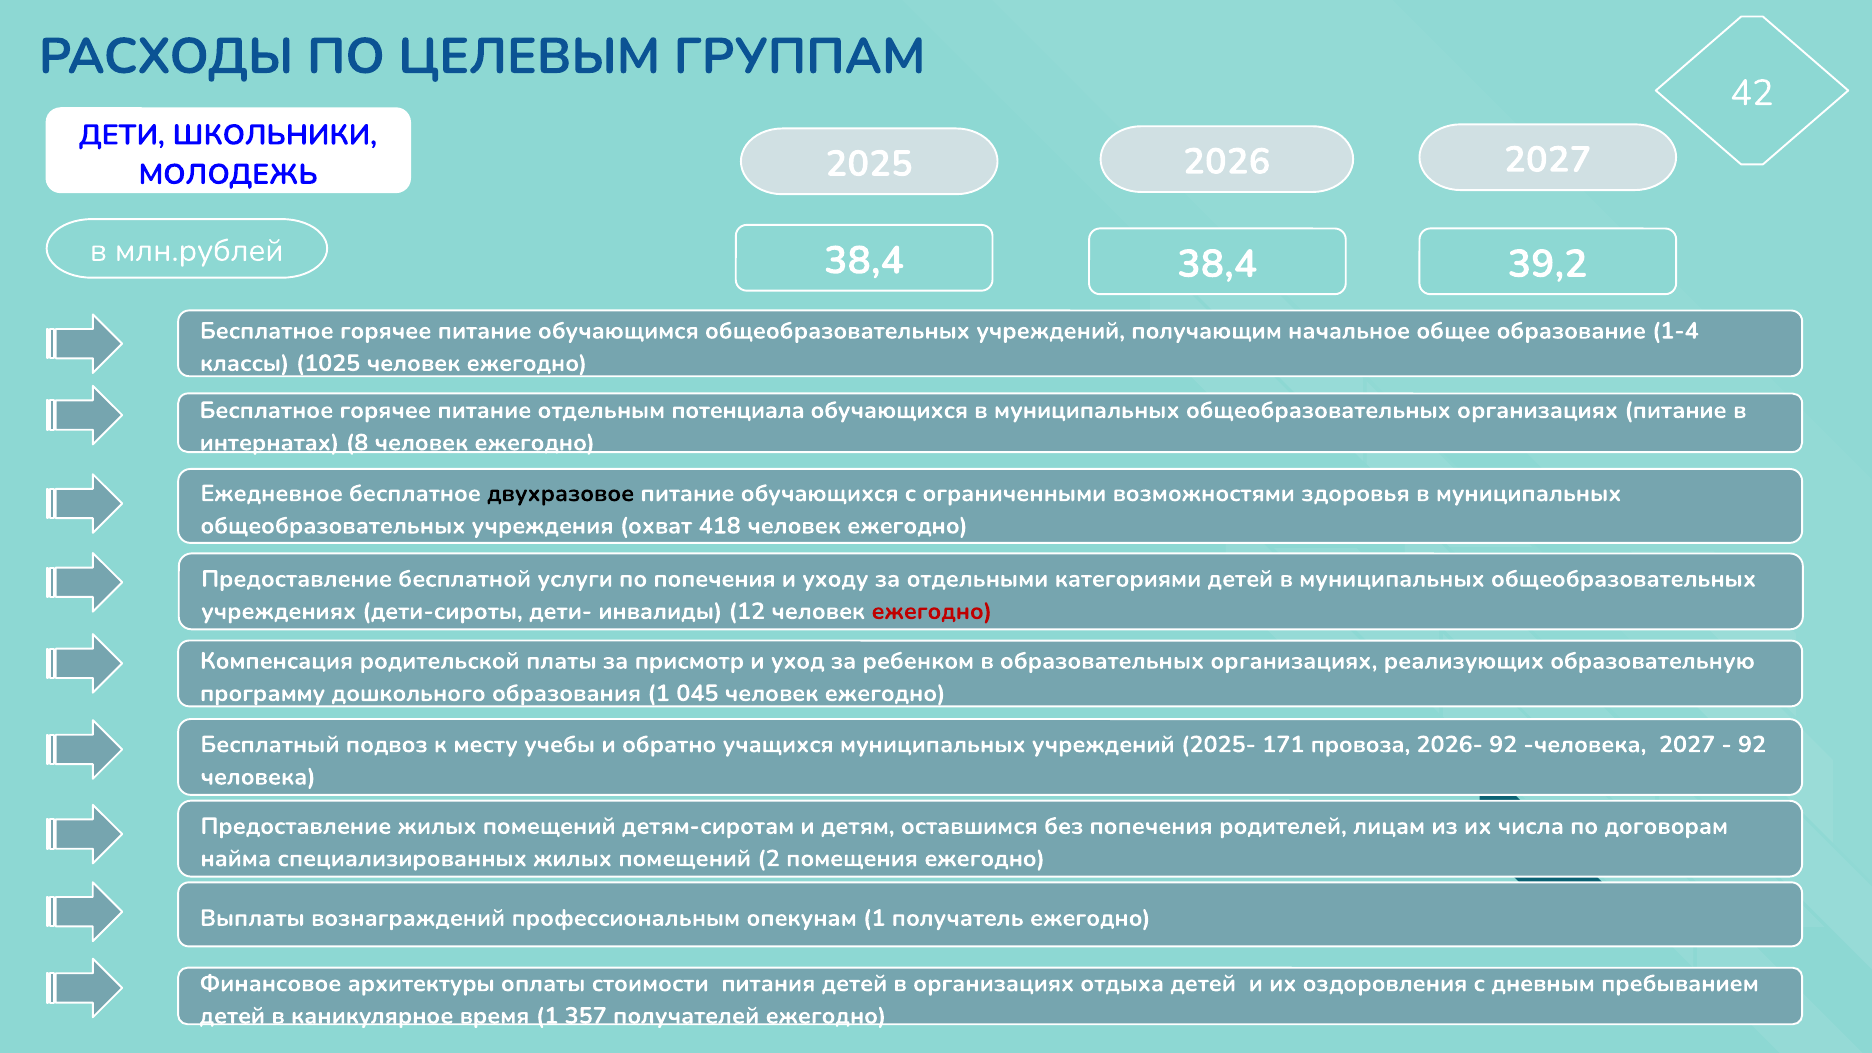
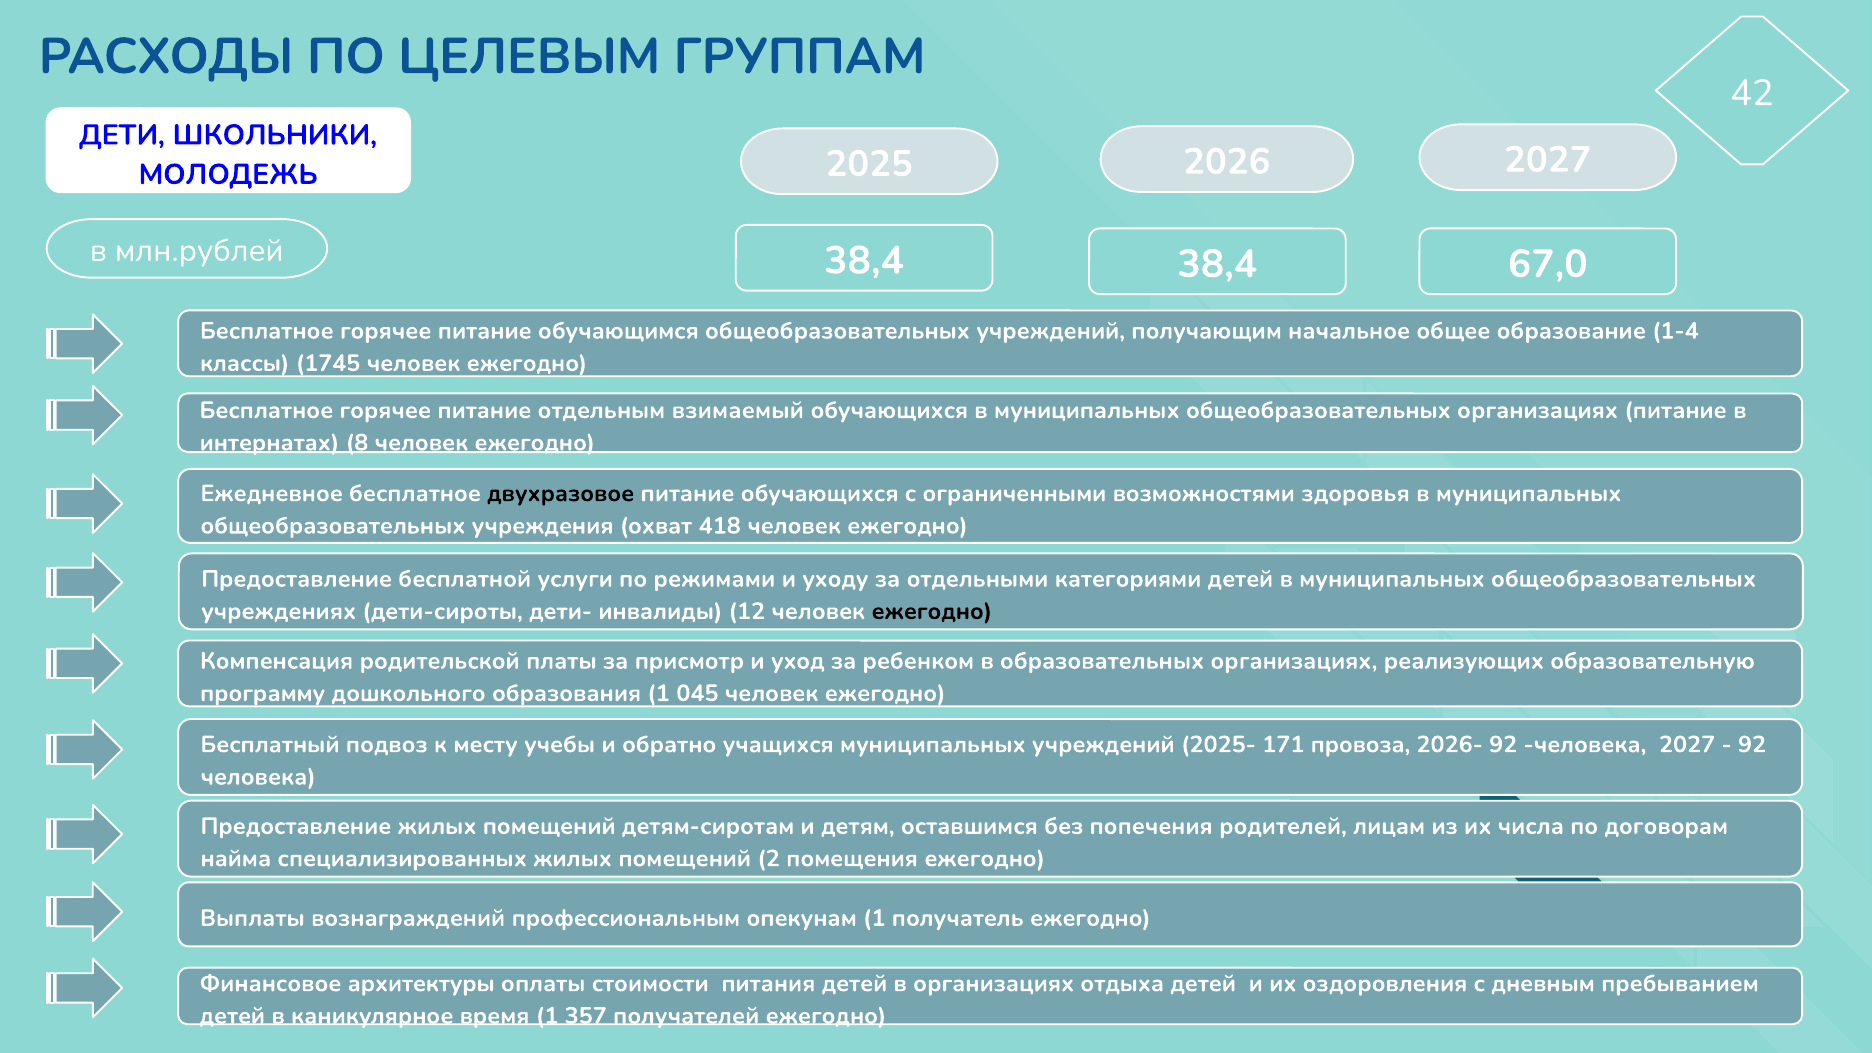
39,2: 39,2 -> 67,0
1025: 1025 -> 1745
потенциала: потенциала -> взимаемый
по попечения: попечения -> режимами
ежегодно at (932, 611) colour: red -> black
